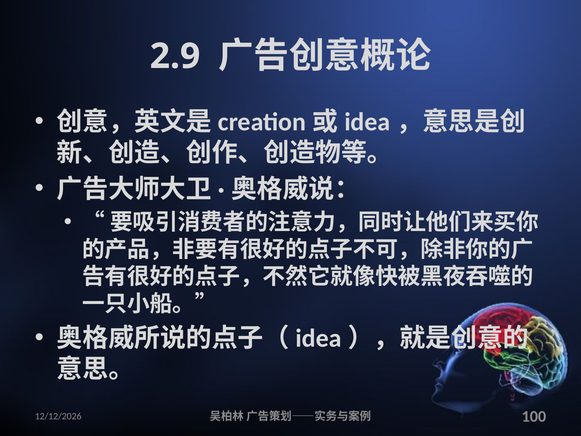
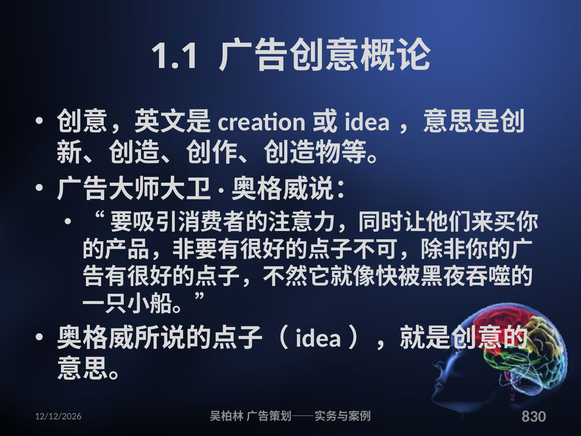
2.9: 2.9 -> 1.1
100: 100 -> 830
